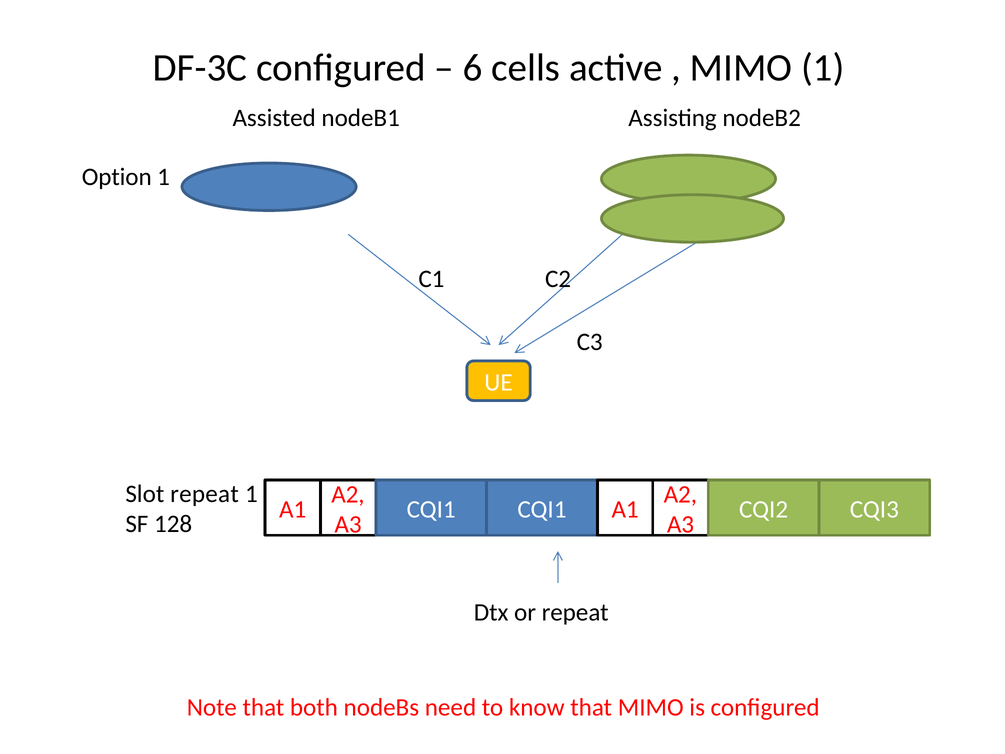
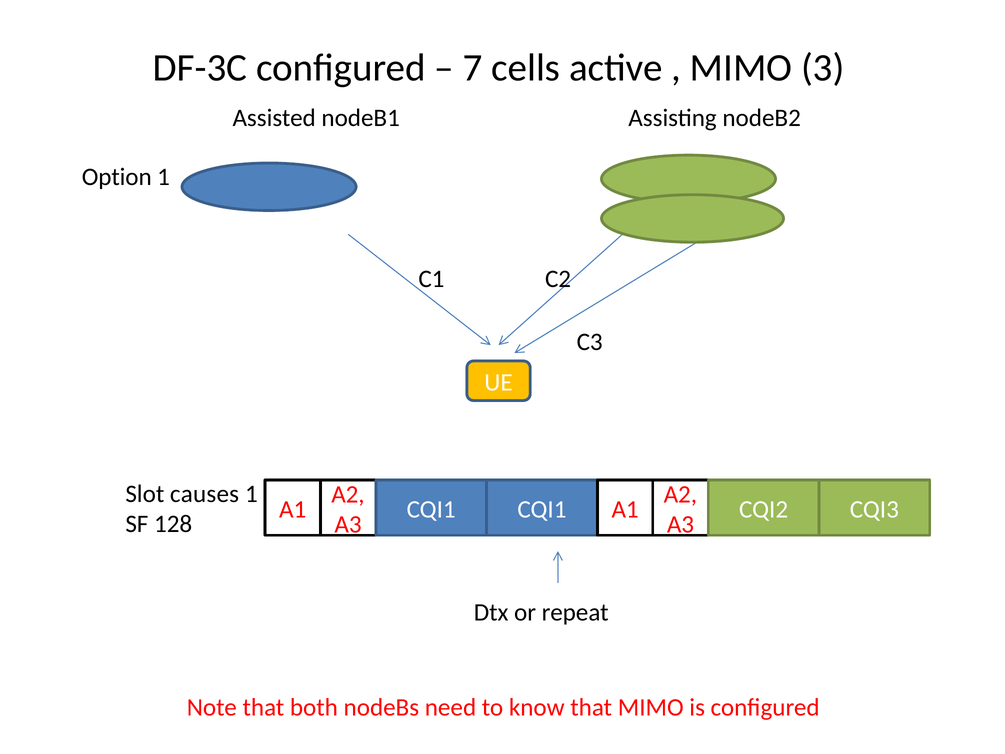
6: 6 -> 7
MIMO 1: 1 -> 3
Slot repeat: repeat -> causes
